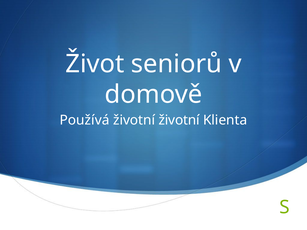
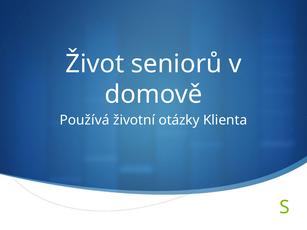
životní životní: životní -> otázky
